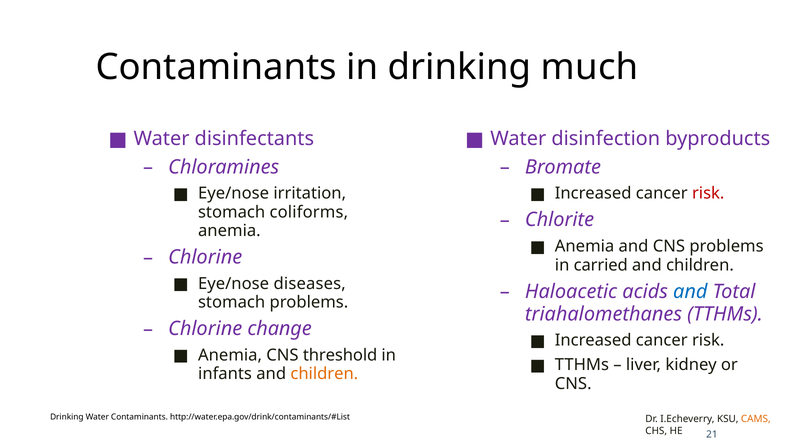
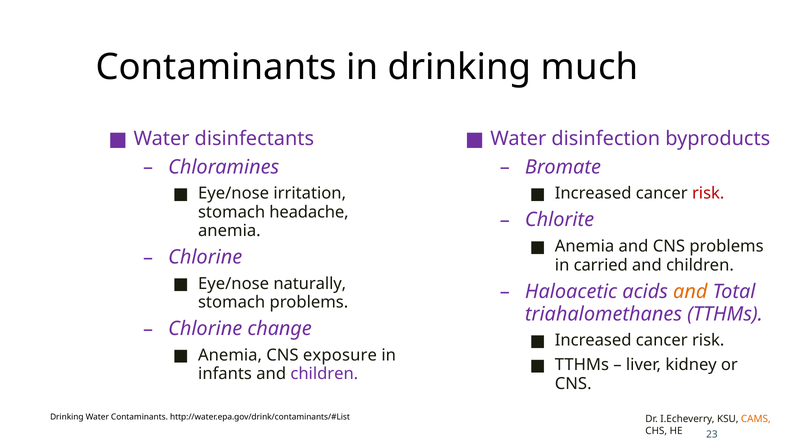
coliforms: coliforms -> headache
diseases: diseases -> naturally
and at (690, 292) colour: blue -> orange
threshold: threshold -> exposure
children at (324, 374) colour: orange -> purple
21: 21 -> 23
